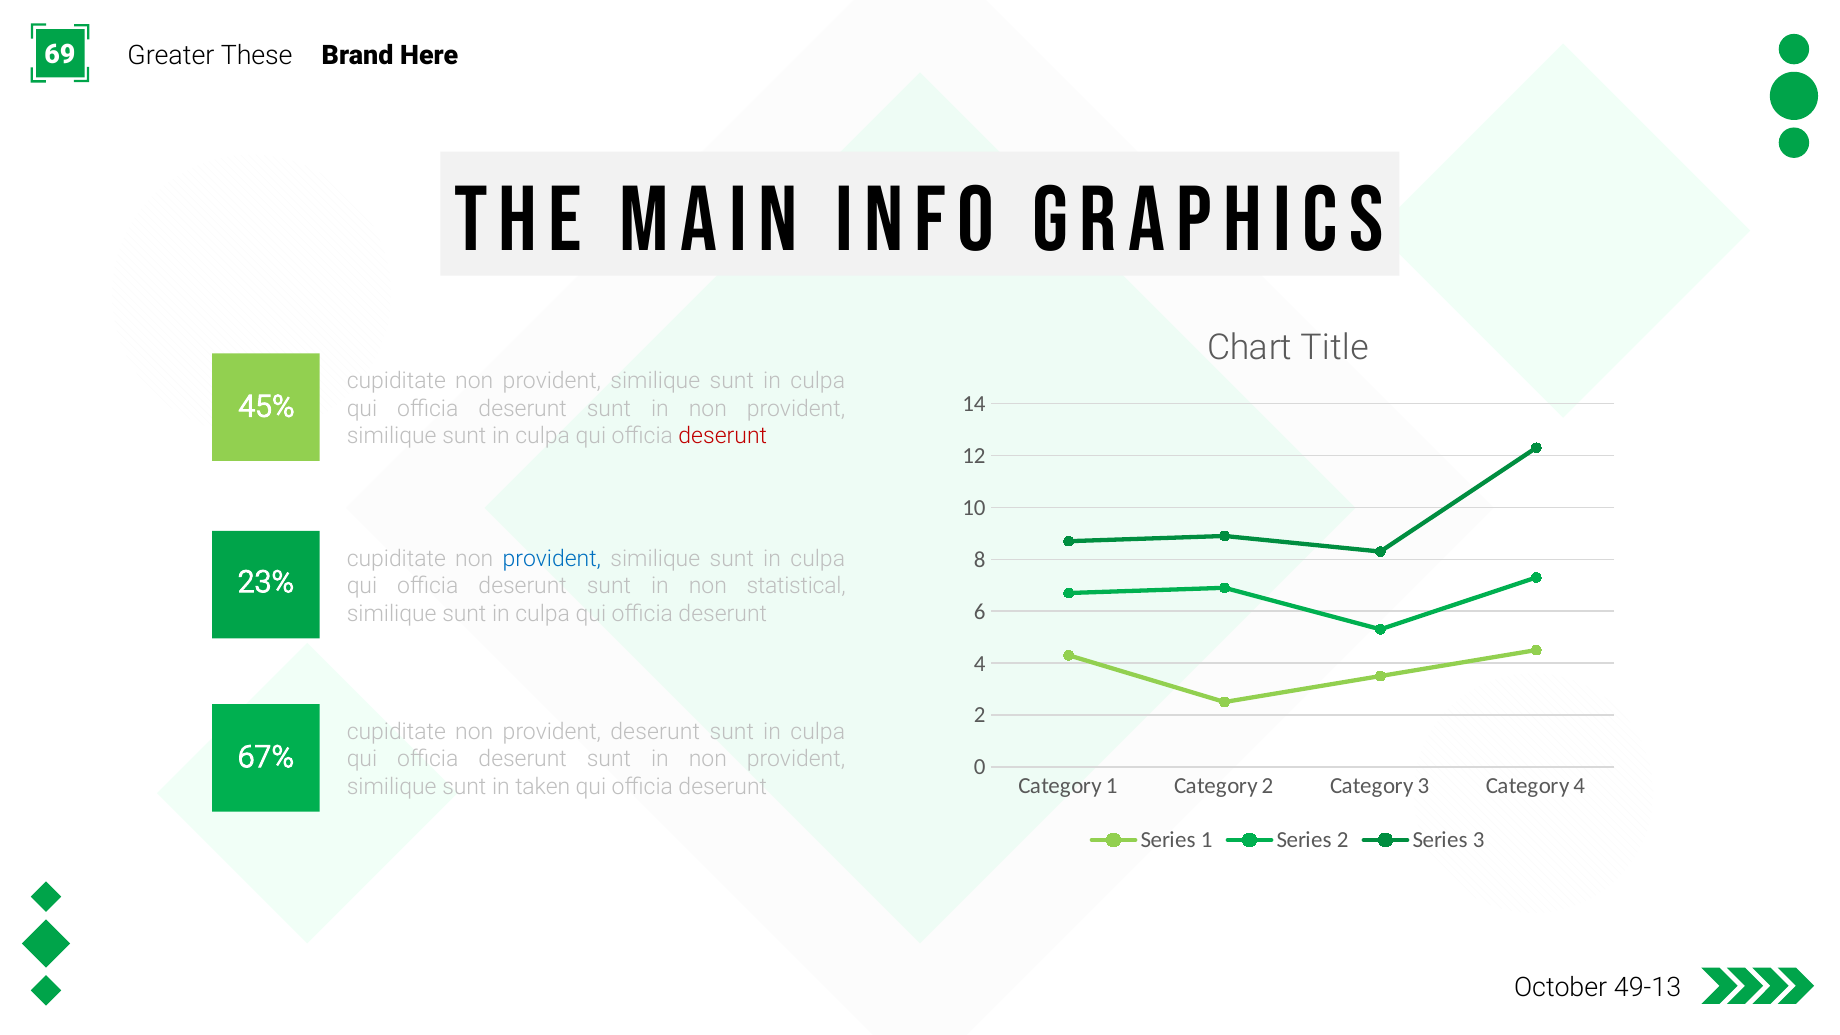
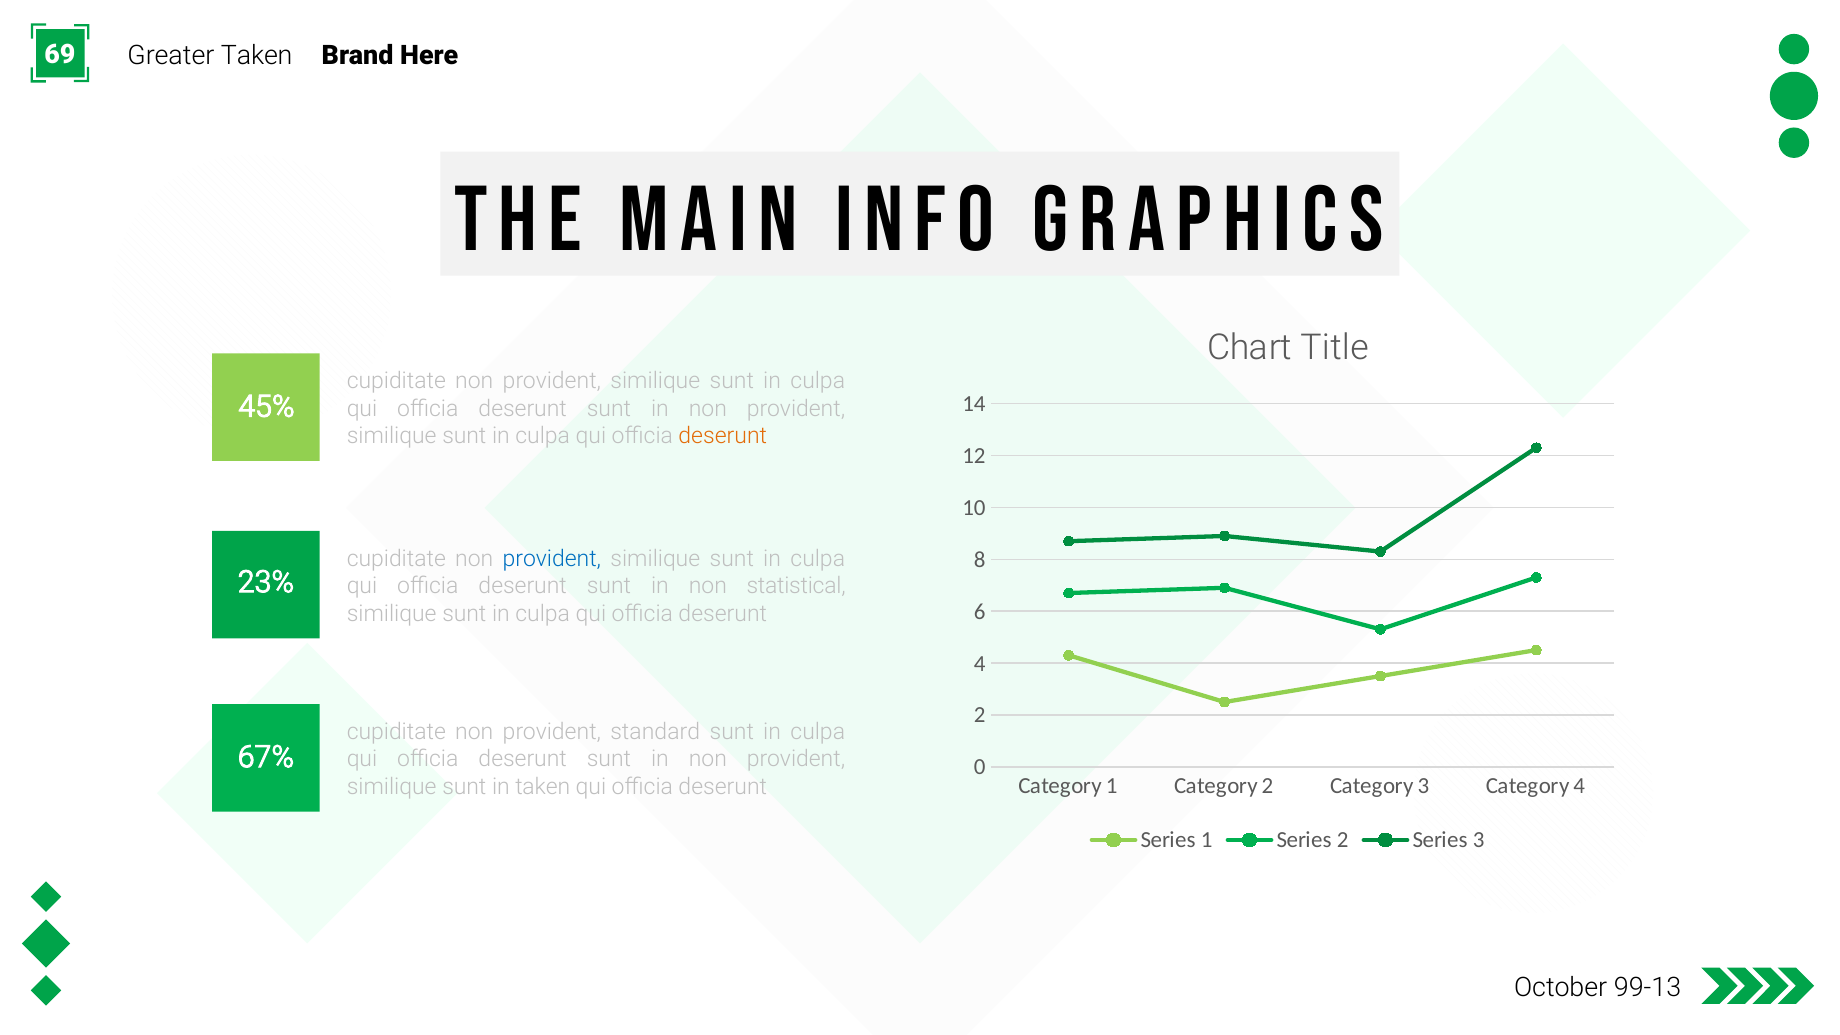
Greater These: These -> Taken
deserunt at (723, 436) colour: red -> orange
provident deserunt: deserunt -> standard
49-13: 49-13 -> 99-13
